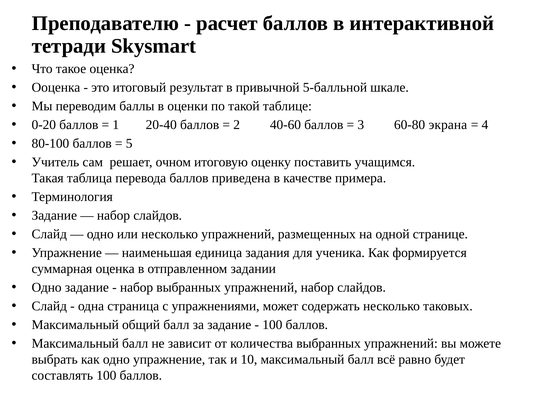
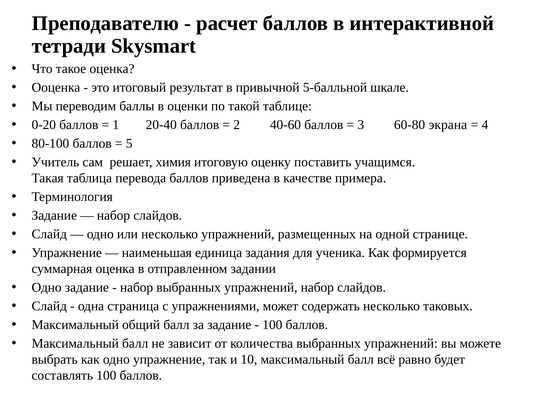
очном: очном -> химия
